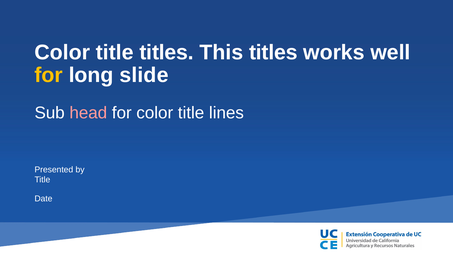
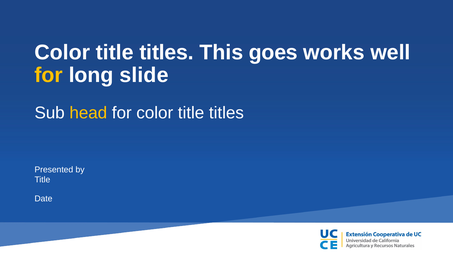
This titles: titles -> goes
head colour: pink -> yellow
for color title lines: lines -> titles
